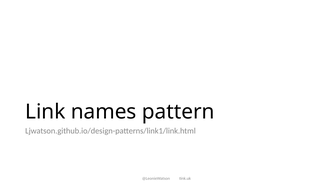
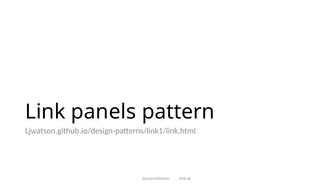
names: names -> panels
